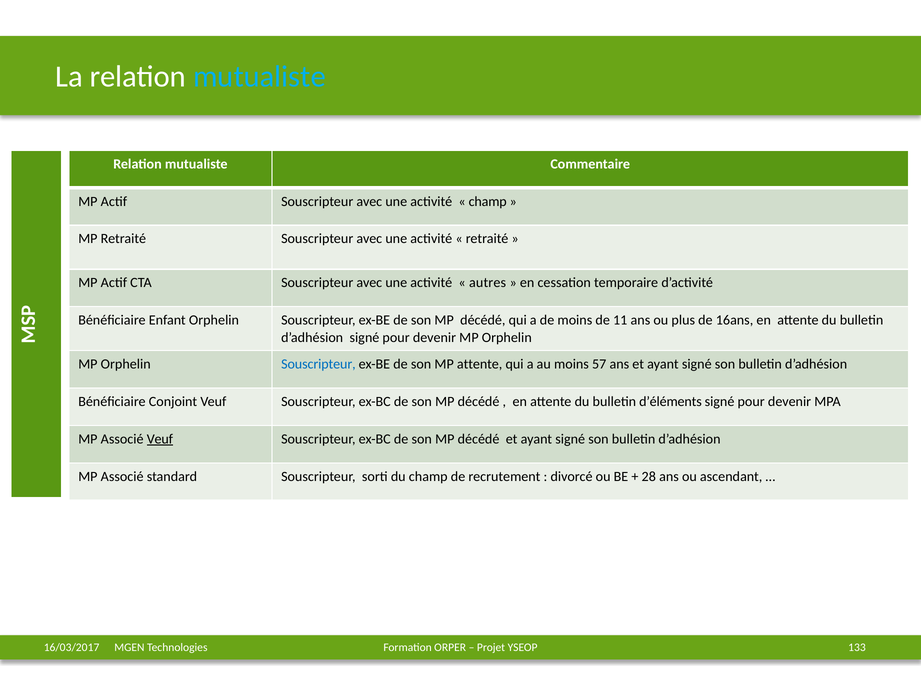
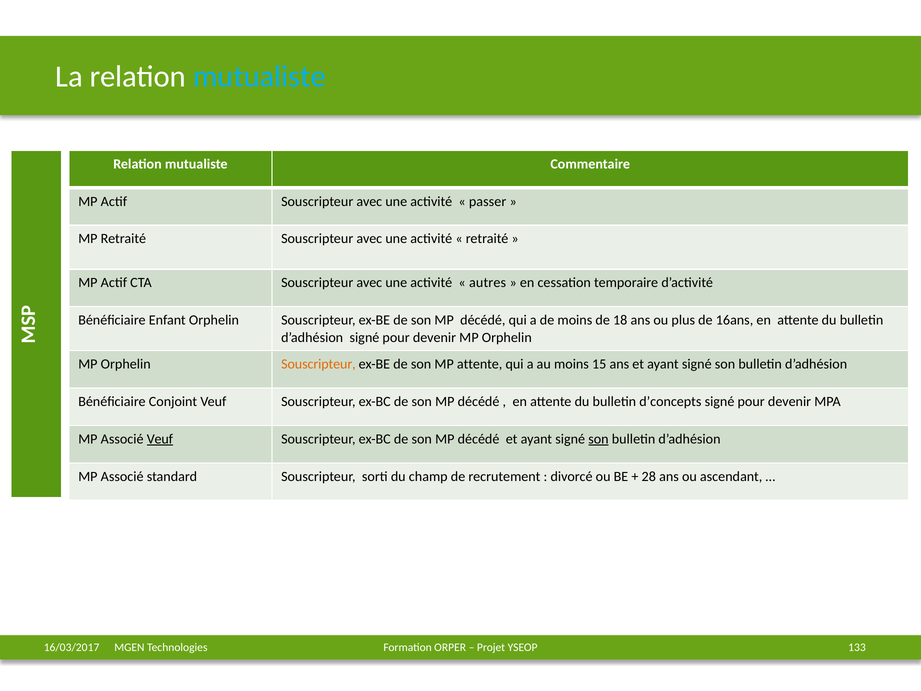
champ at (488, 201): champ -> passer
11: 11 -> 18
Souscripteur at (318, 364) colour: blue -> orange
57: 57 -> 15
d’éléments: d’éléments -> d’concepts
son at (598, 439) underline: none -> present
